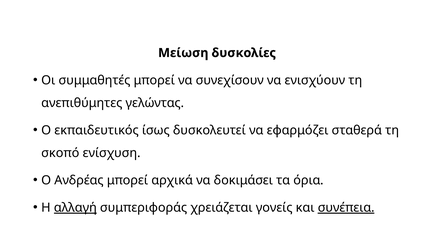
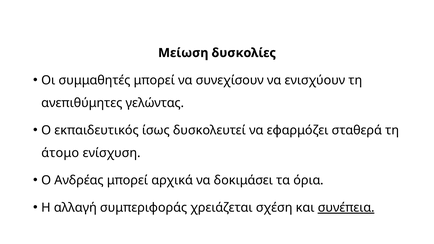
σκοπό: σκοπό -> άτομο
αλλαγή underline: present -> none
γονείς: γονείς -> σχέση
